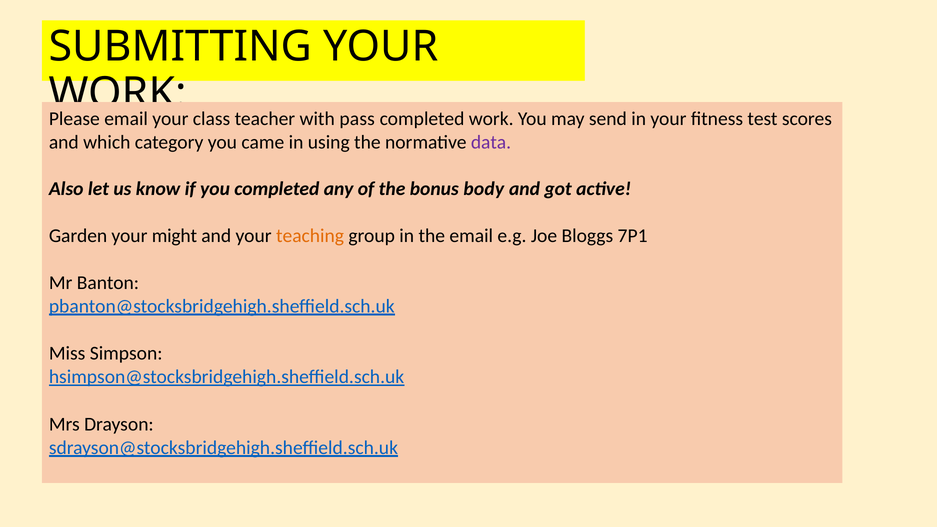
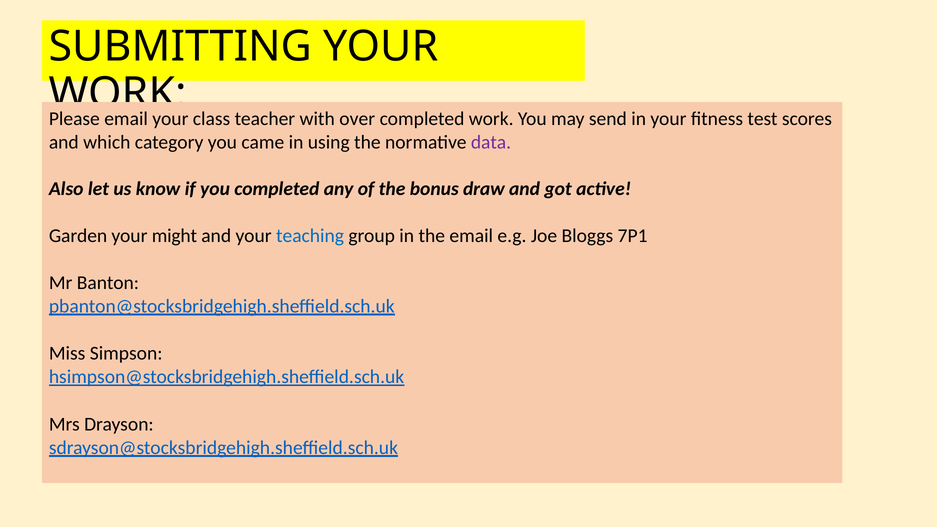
pass: pass -> over
body: body -> draw
teaching colour: orange -> blue
